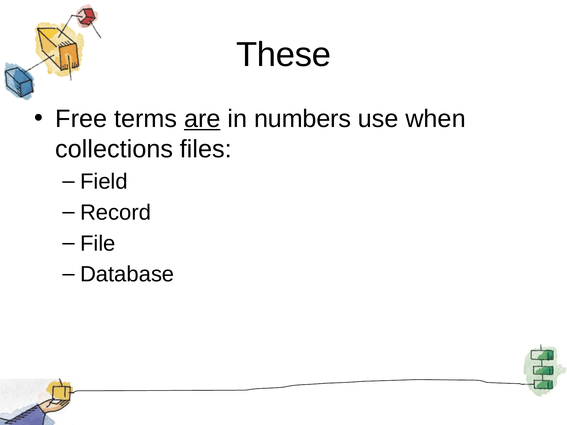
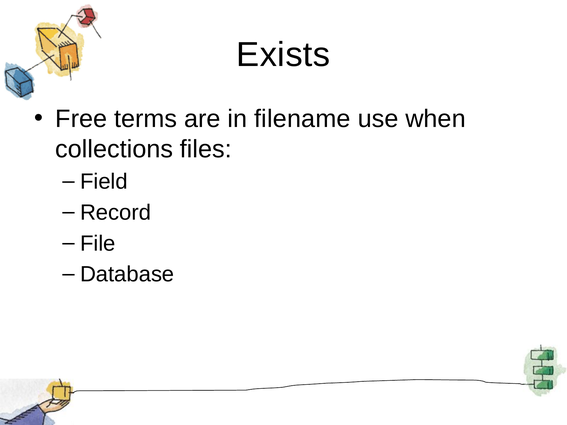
These: These -> Exists
are underline: present -> none
numbers: numbers -> filename
